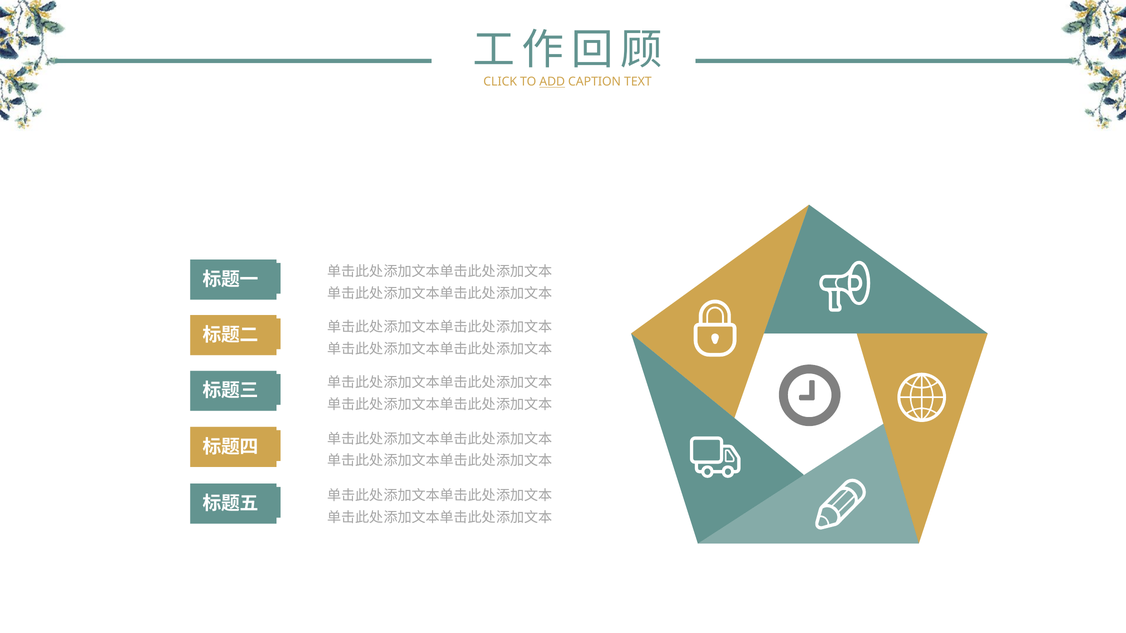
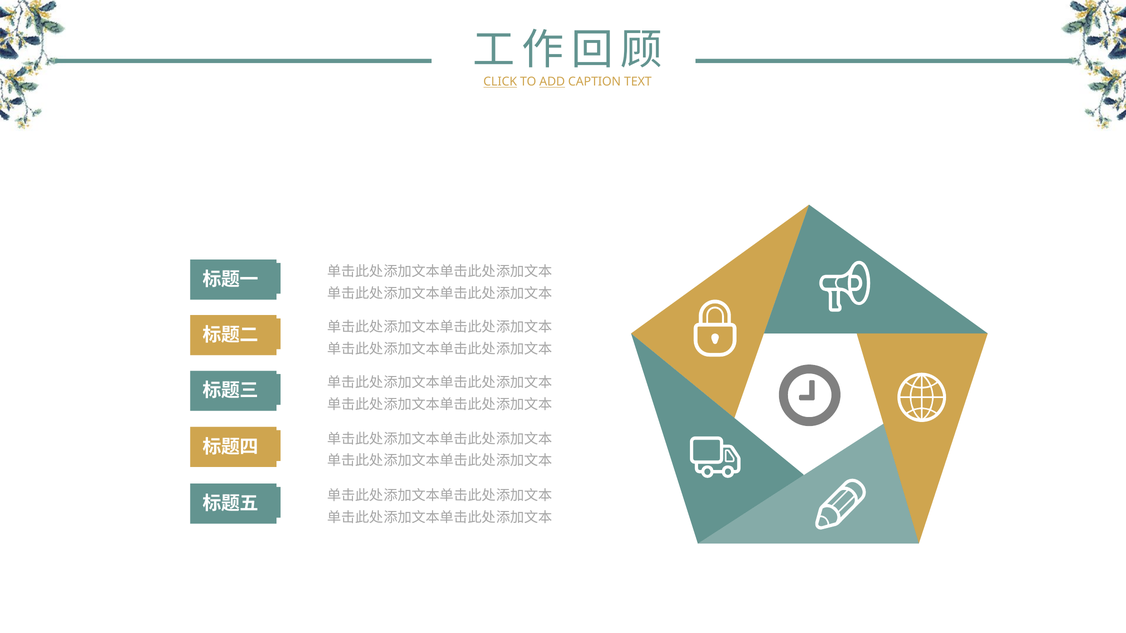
CLICK underline: none -> present
